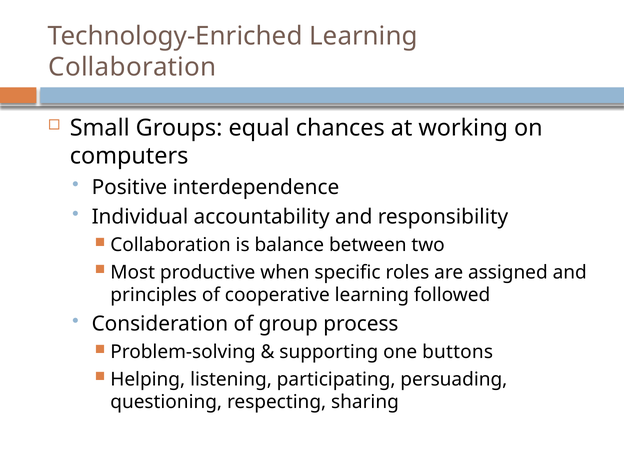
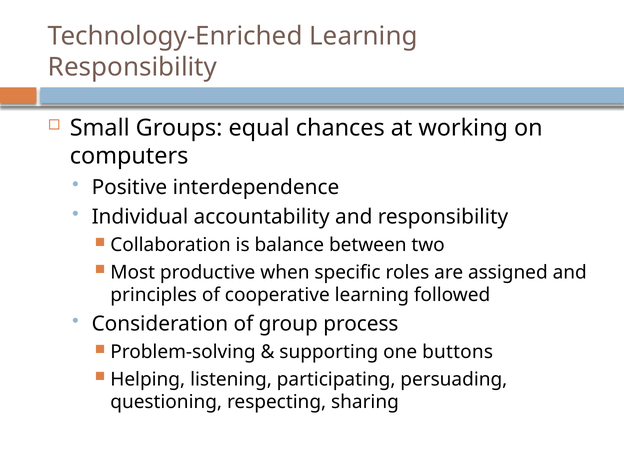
Collaboration at (132, 67): Collaboration -> Responsibility
